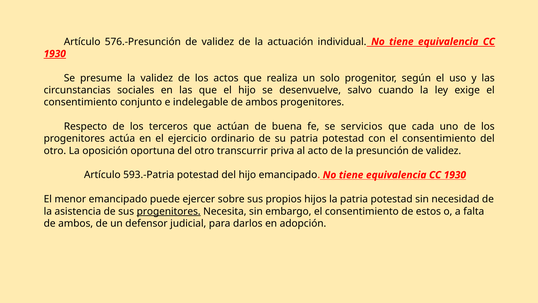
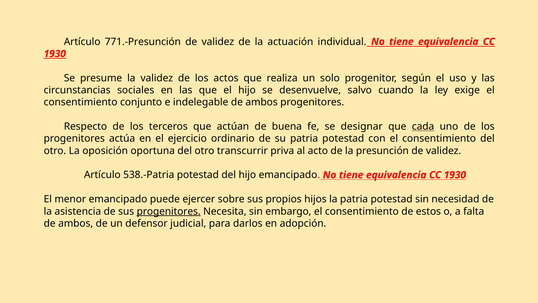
576.-Presunción: 576.-Presunción -> 771.-Presunción
servicios: servicios -> designar
cada underline: none -> present
593.-Patria: 593.-Patria -> 538.-Patria
